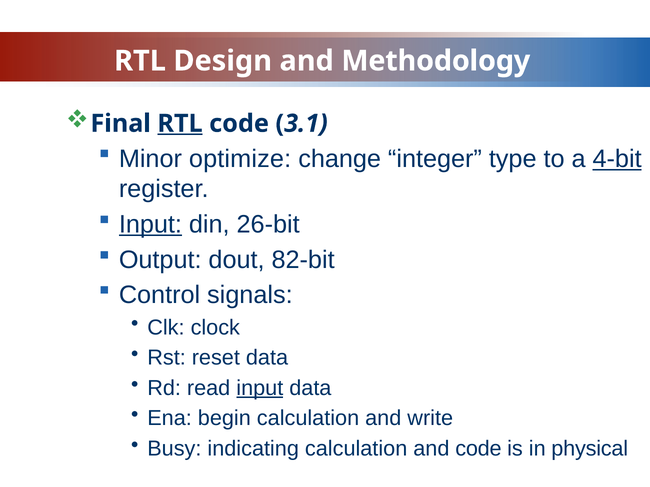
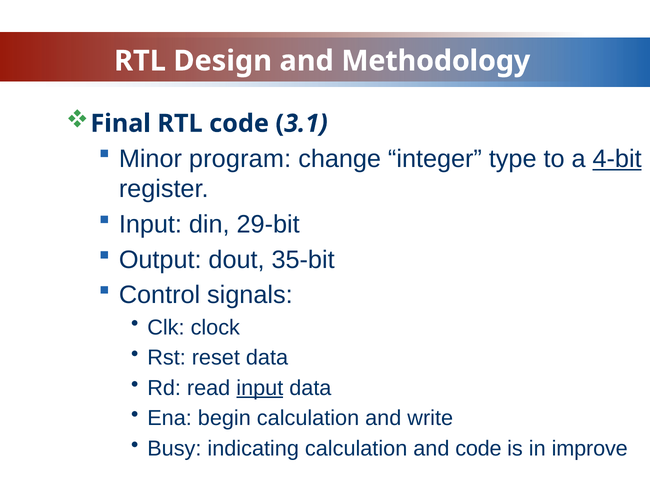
RTL at (180, 124) underline: present -> none
optimize: optimize -> program
Input at (150, 225) underline: present -> none
26-bit: 26-bit -> 29-bit
82-bit: 82-bit -> 35-bit
physical: physical -> improve
